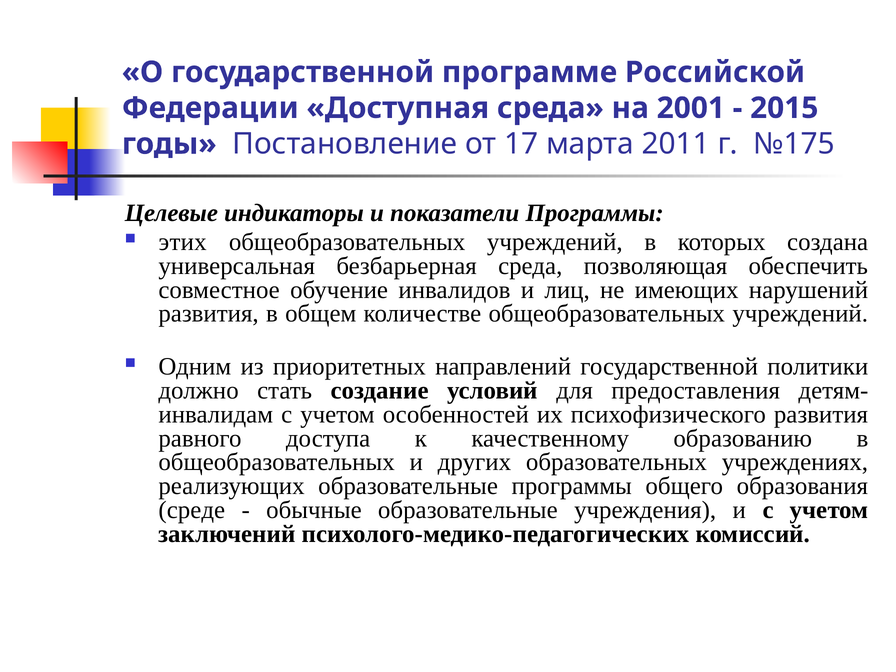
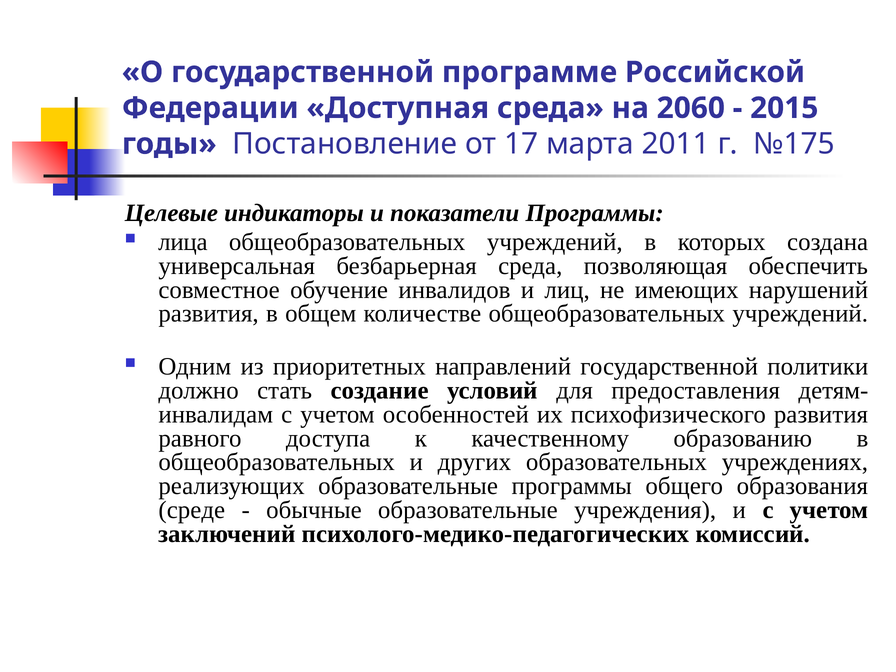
2001: 2001 -> 2060
этих: этих -> лица
